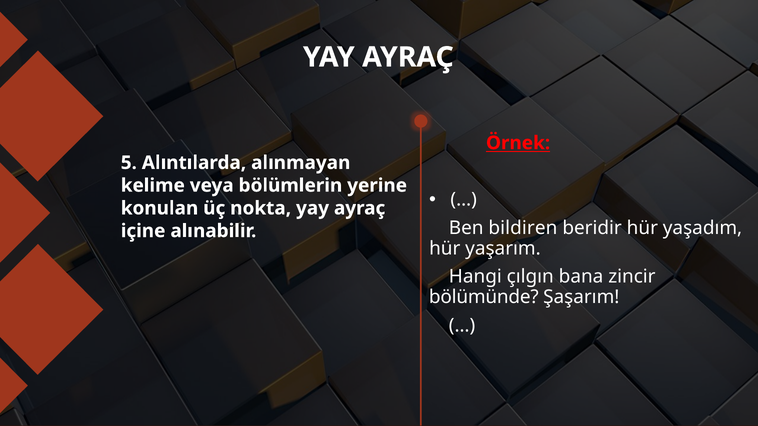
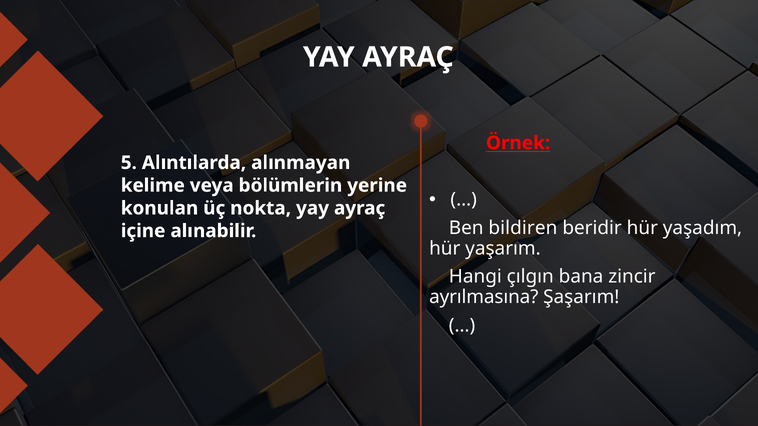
bölümünde: bölümünde -> ayrılmasına
